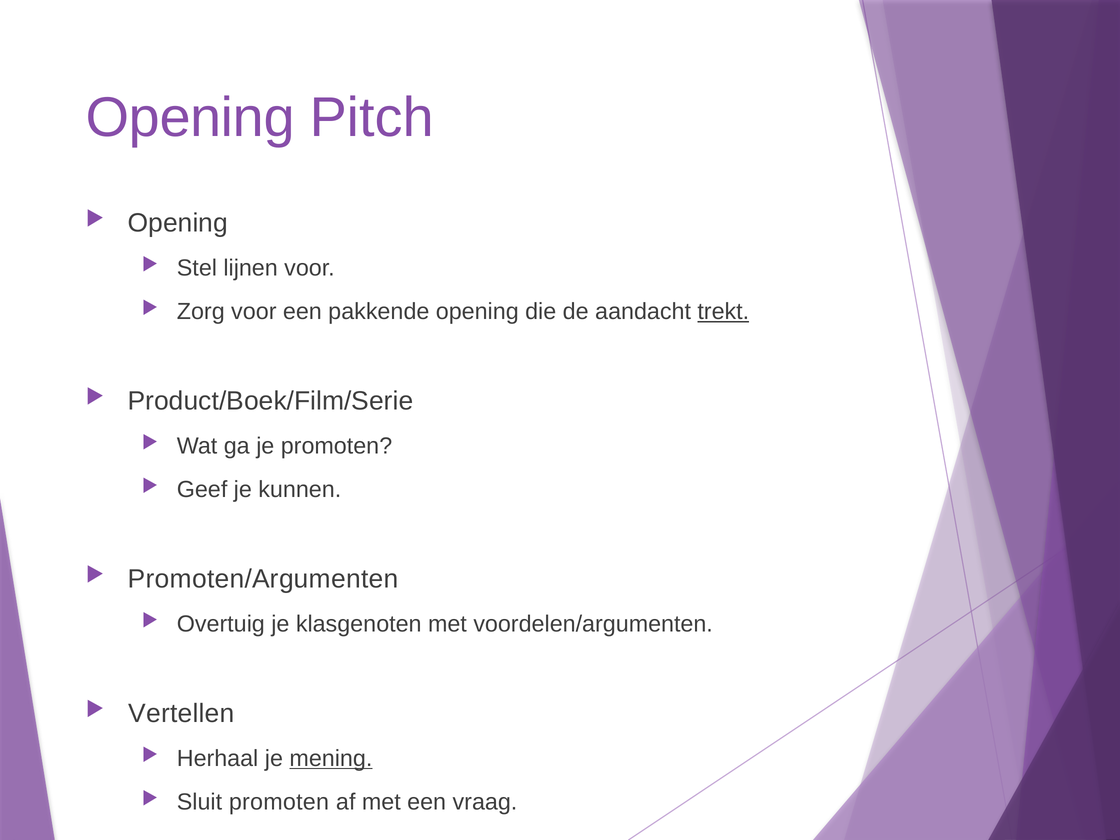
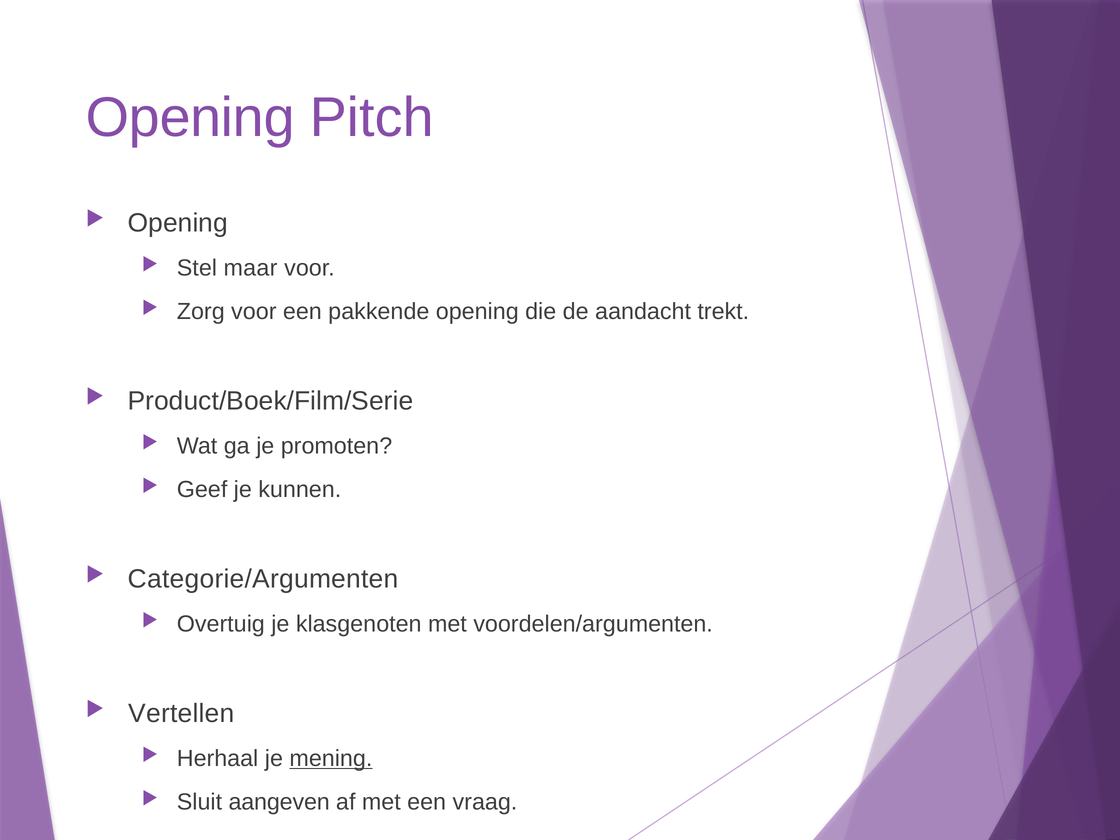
lijnen: lijnen -> maar
trekt underline: present -> none
Promoten/Argumenten: Promoten/Argumenten -> Categorie/Argumenten
Sluit promoten: promoten -> aangeven
